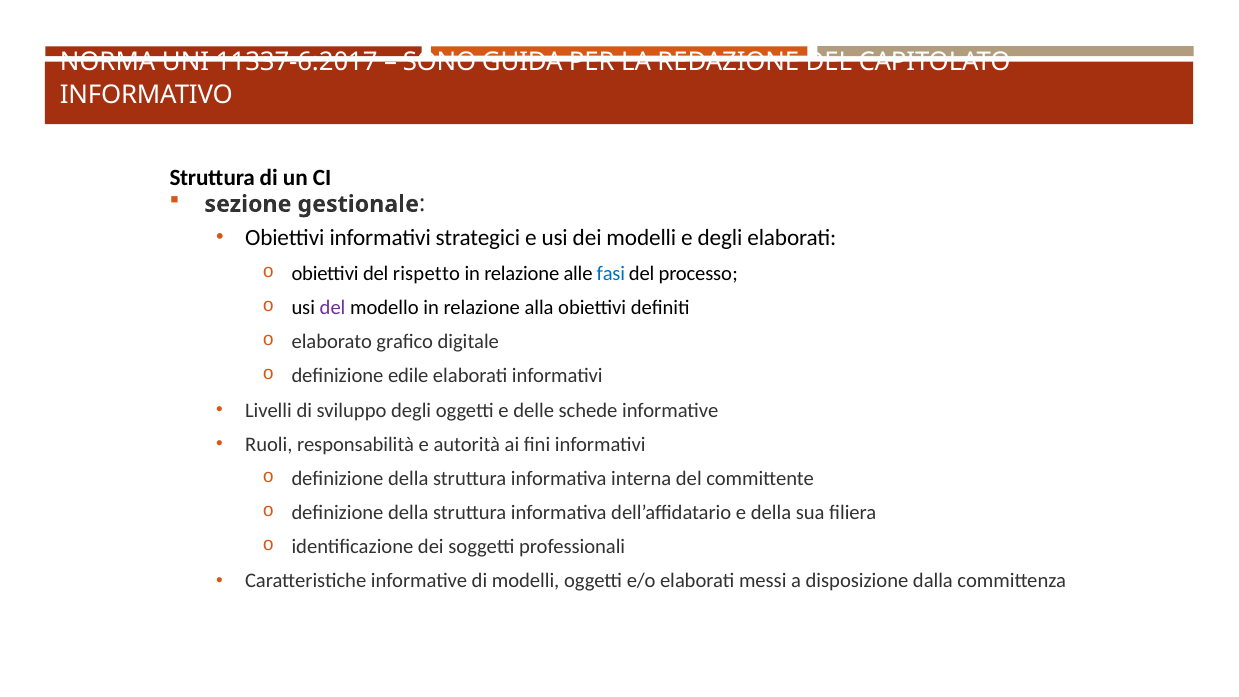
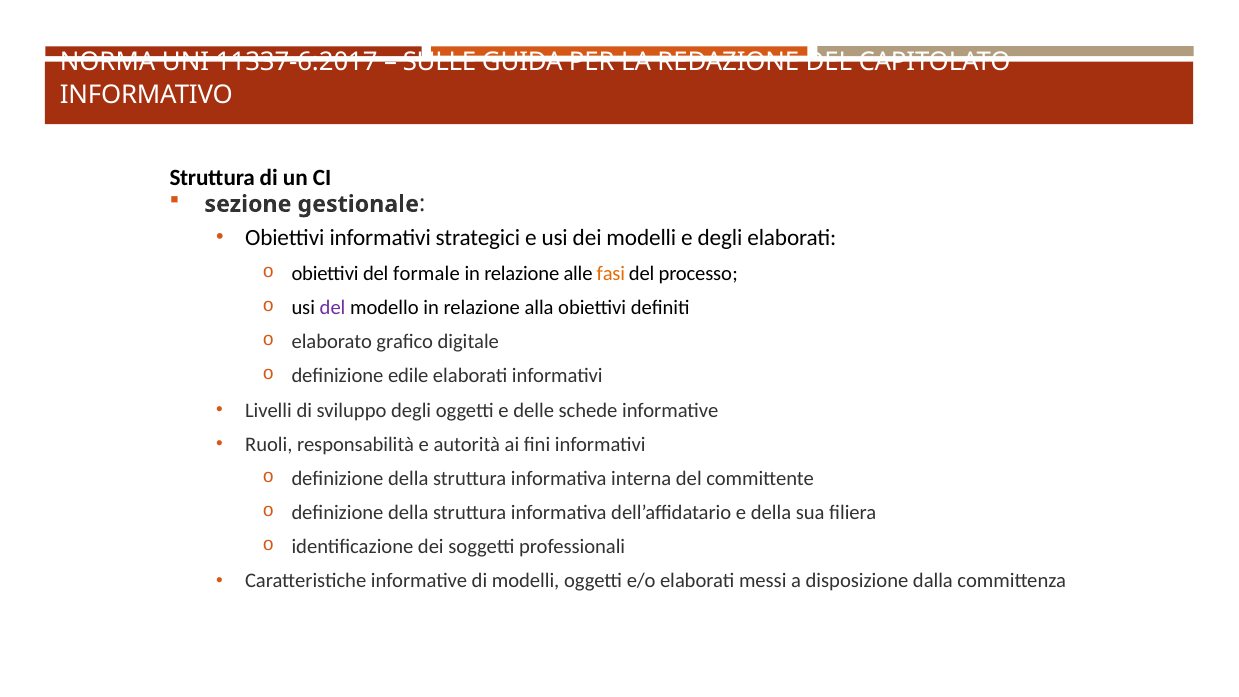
SONO: SONO -> SULLE
rispetto: rispetto -> formale
fasi colour: blue -> orange
